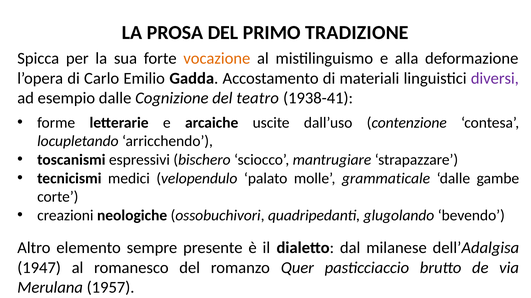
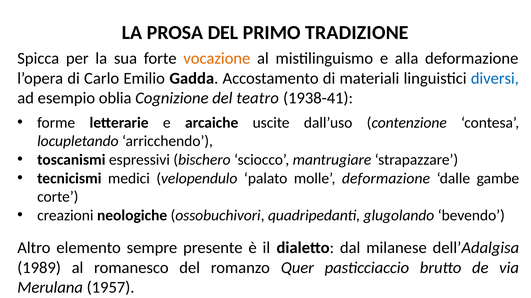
diversi colour: purple -> blue
esempio dalle: dalle -> oblia
molle grammaticale: grammaticale -> deformazione
1947: 1947 -> 1989
